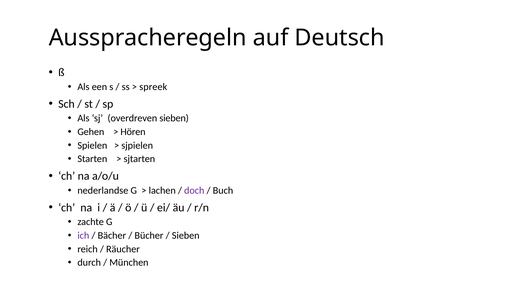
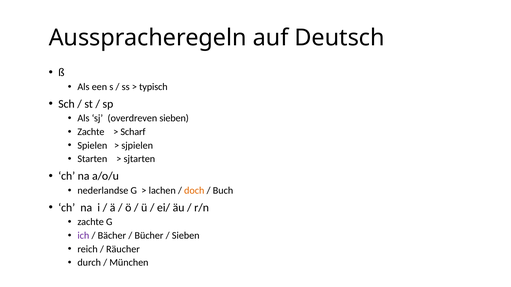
spreek: spreek -> typisch
Gehen at (91, 132): Gehen -> Zachte
Hören: Hören -> Scharf
doch colour: purple -> orange
